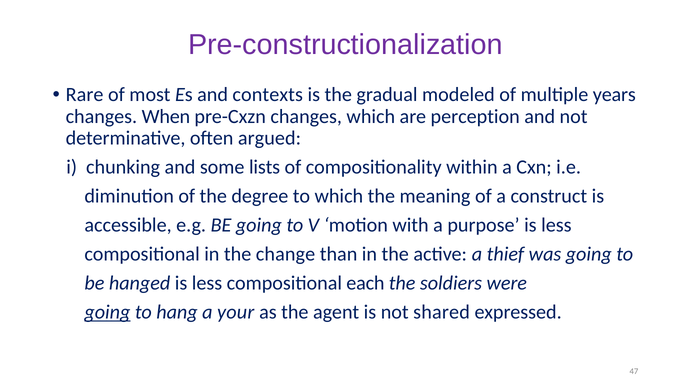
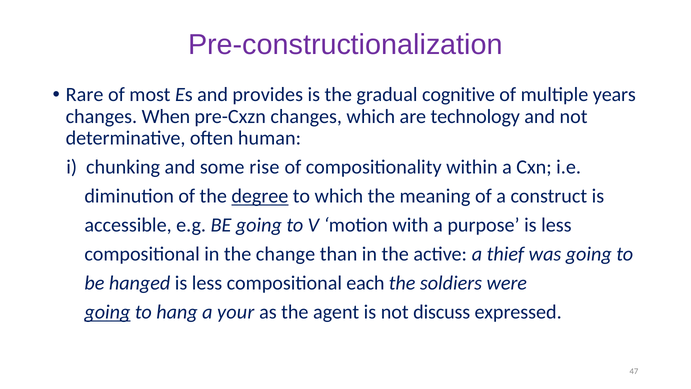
contexts: contexts -> provides
modeled: modeled -> cognitive
perception: perception -> technology
argued: argued -> human
lists: lists -> rise
degree underline: none -> present
shared: shared -> discuss
